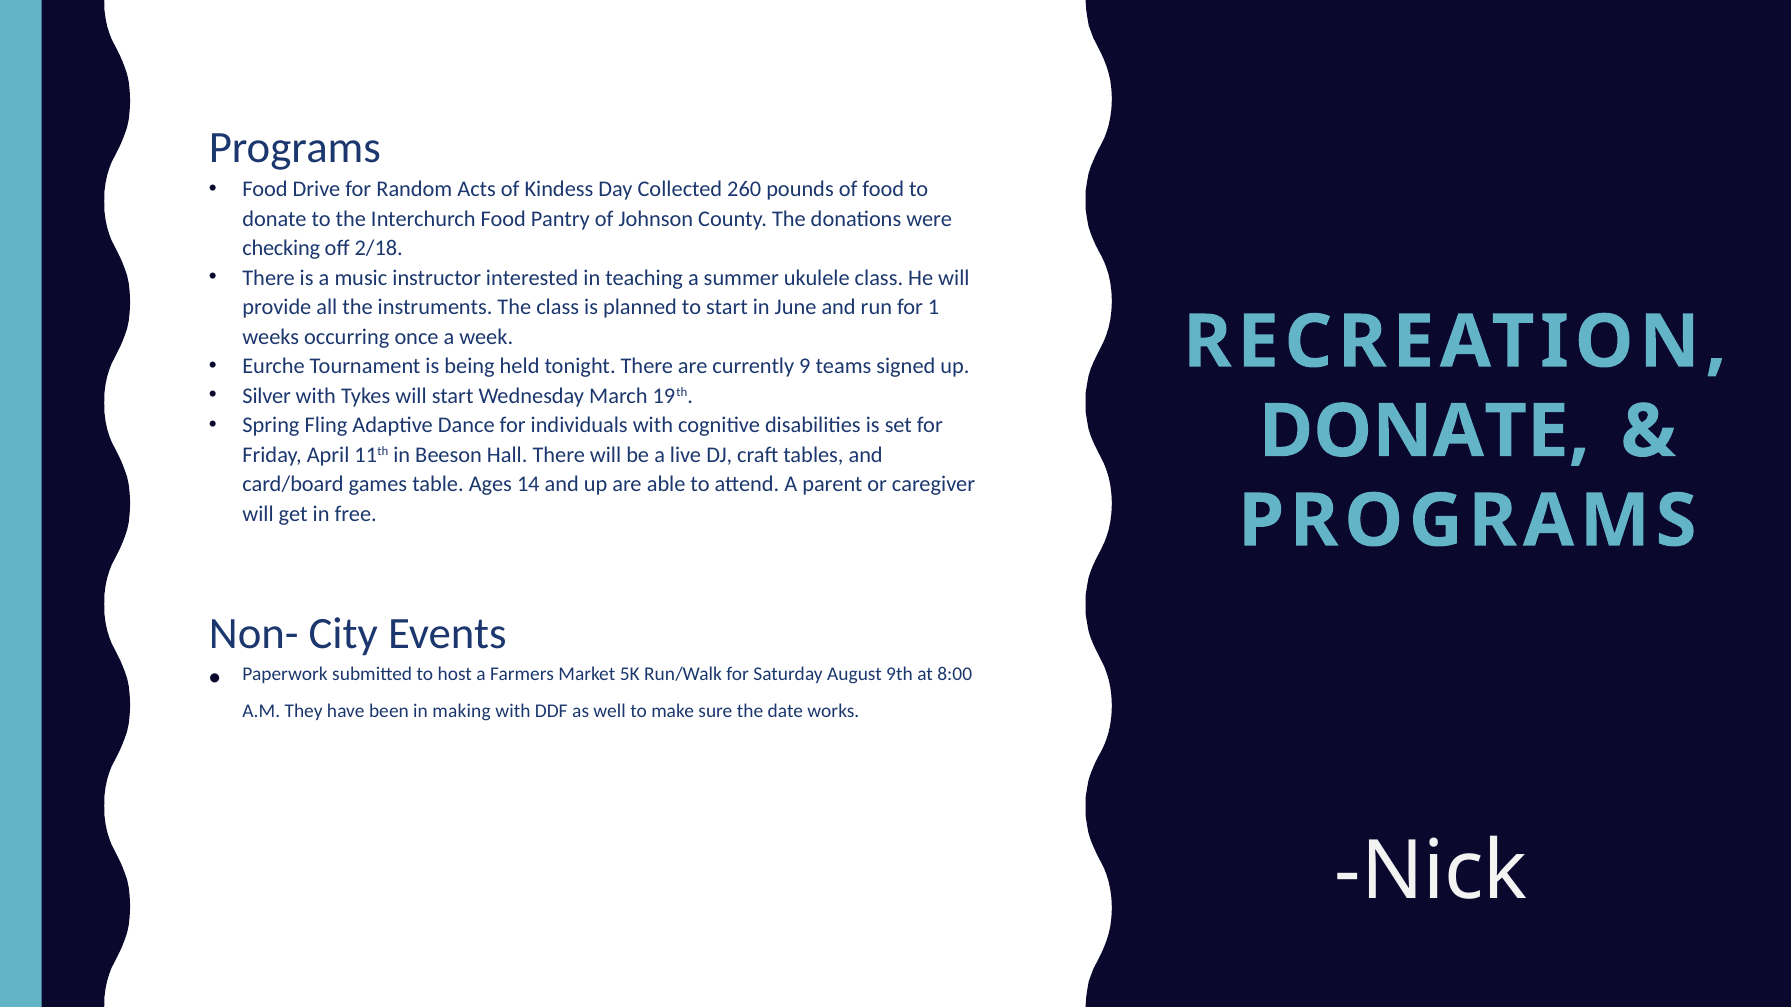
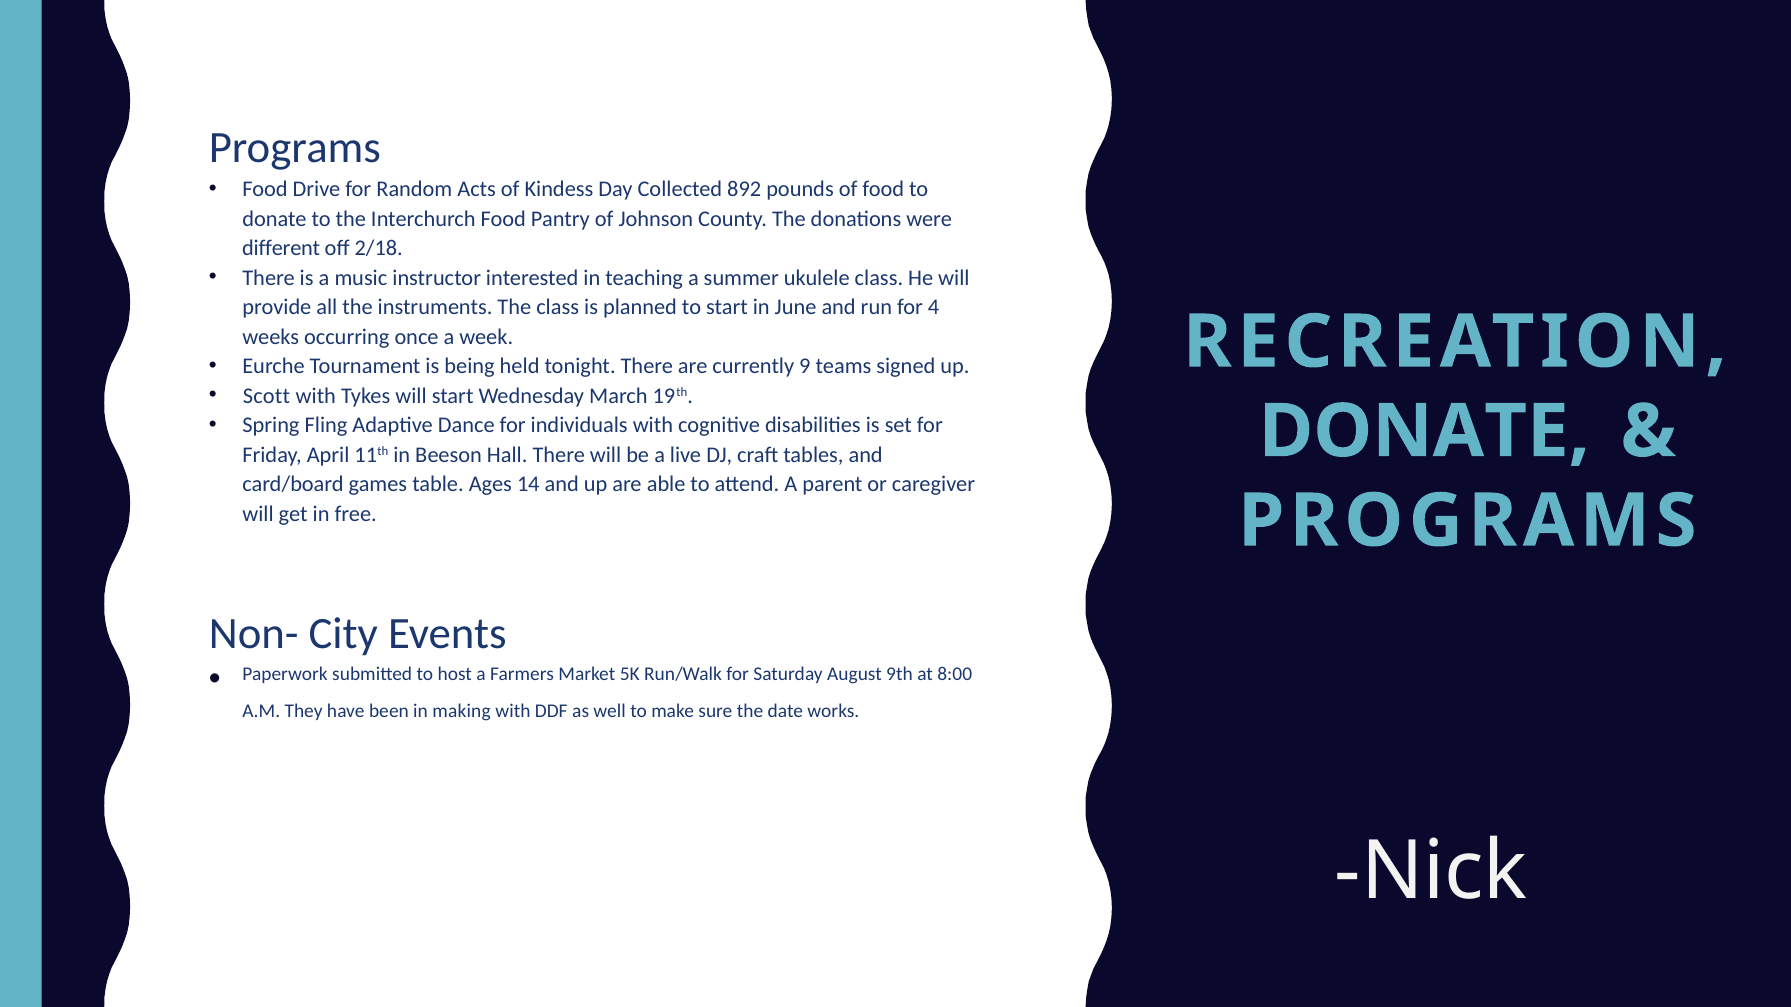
260: 260 -> 892
checking: checking -> different
1: 1 -> 4
Silver: Silver -> Scott
